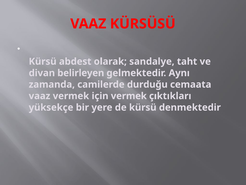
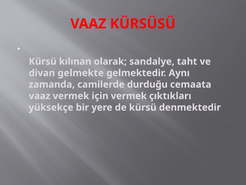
abdest: abdest -> kılınan
belirleyen: belirleyen -> gelmekte
